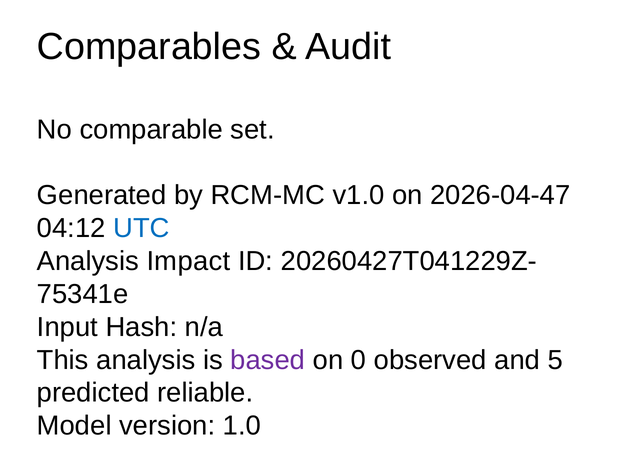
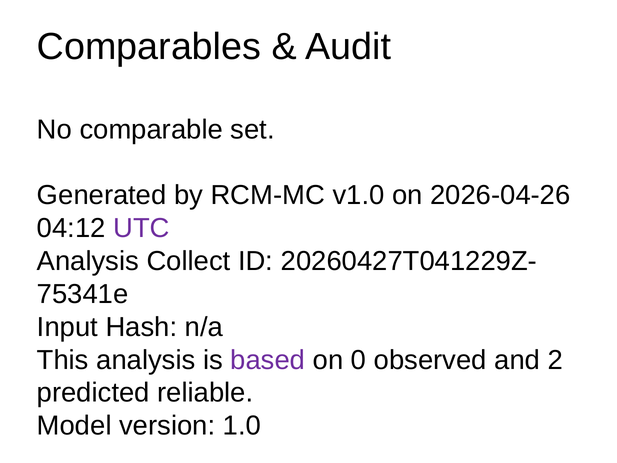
2026-04-47: 2026-04-47 -> 2026-04-26
UTC colour: blue -> purple
Impact: Impact -> Collect
5: 5 -> 2
